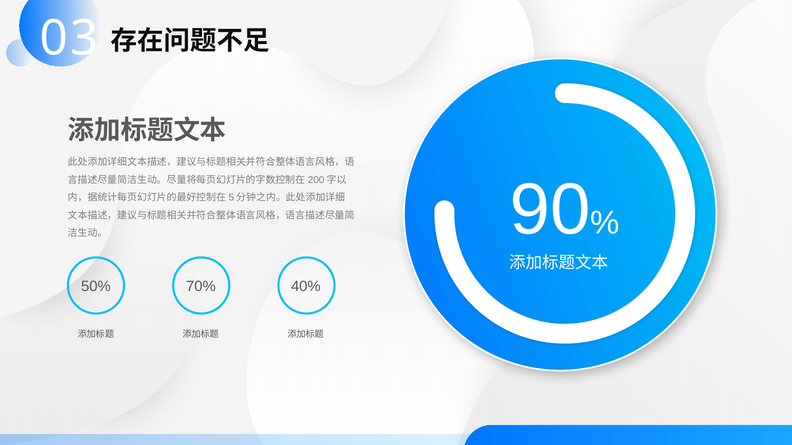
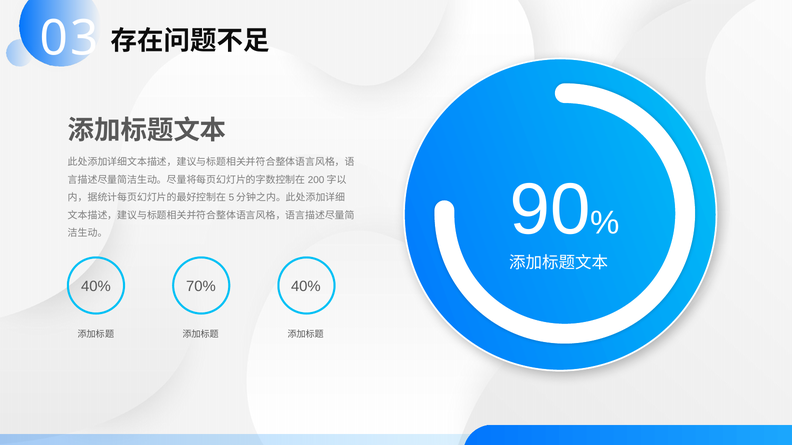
50% at (96, 287): 50% -> 40%
